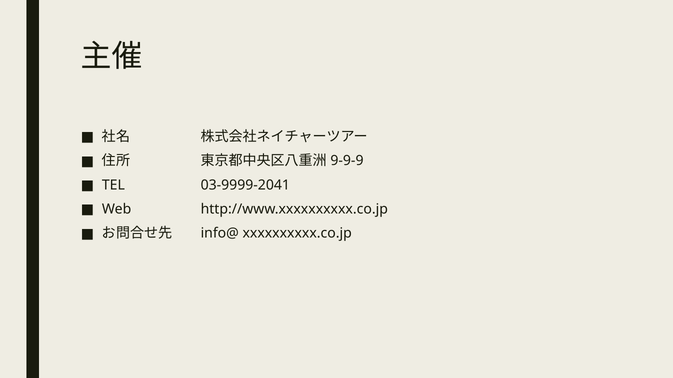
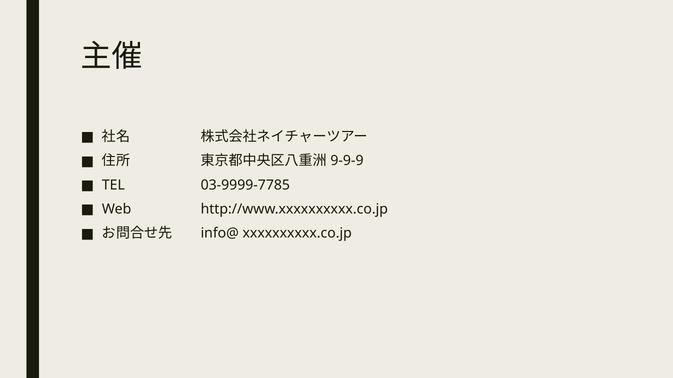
03-9999-2041: 03-9999-2041 -> 03-9999-7785
